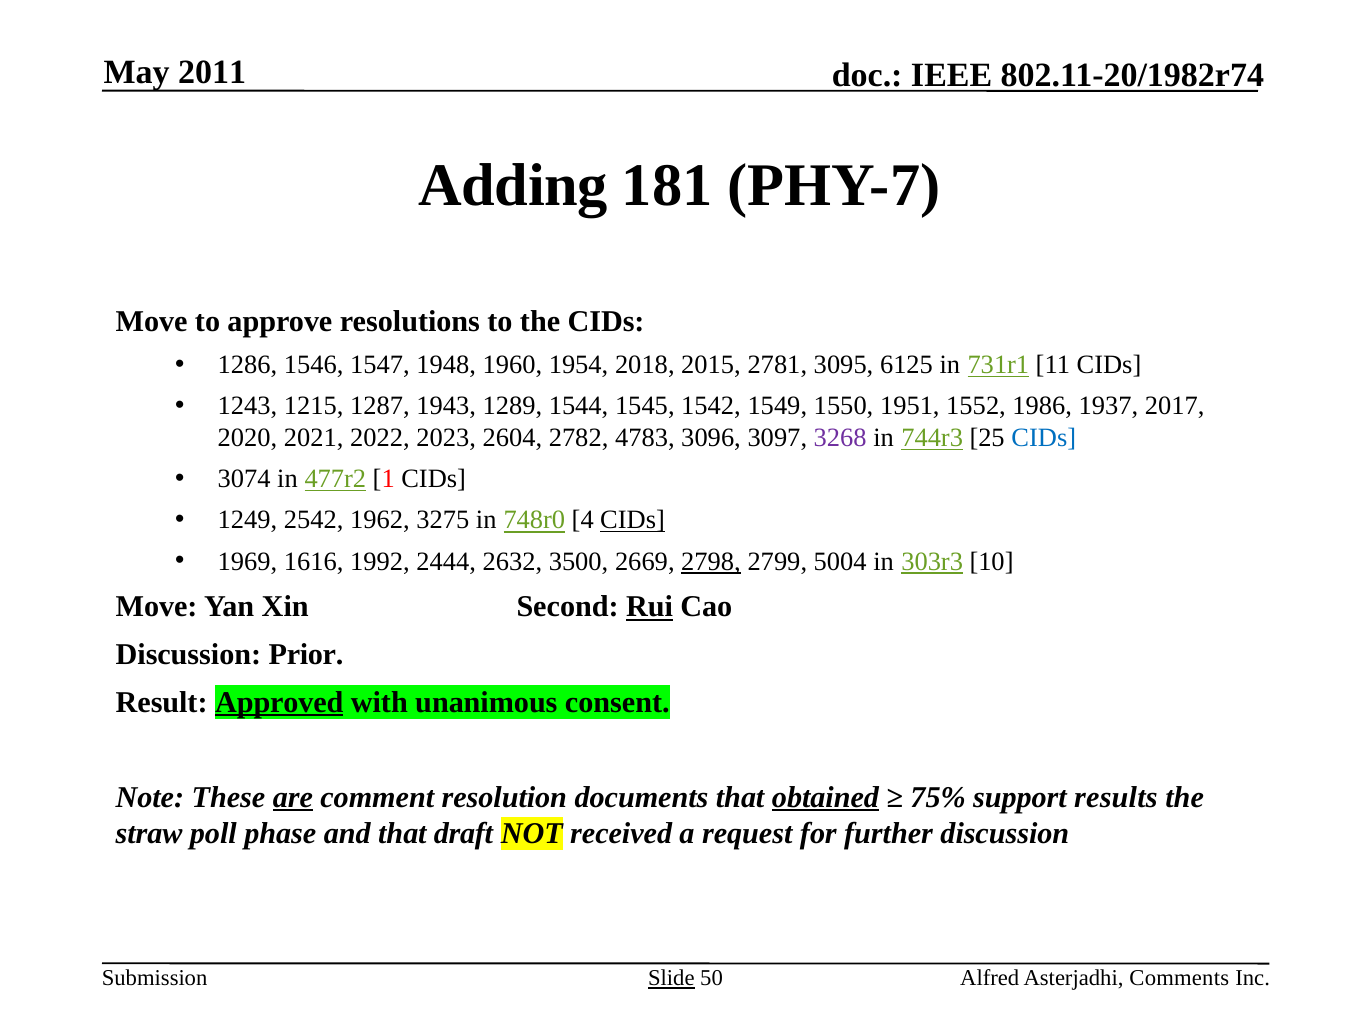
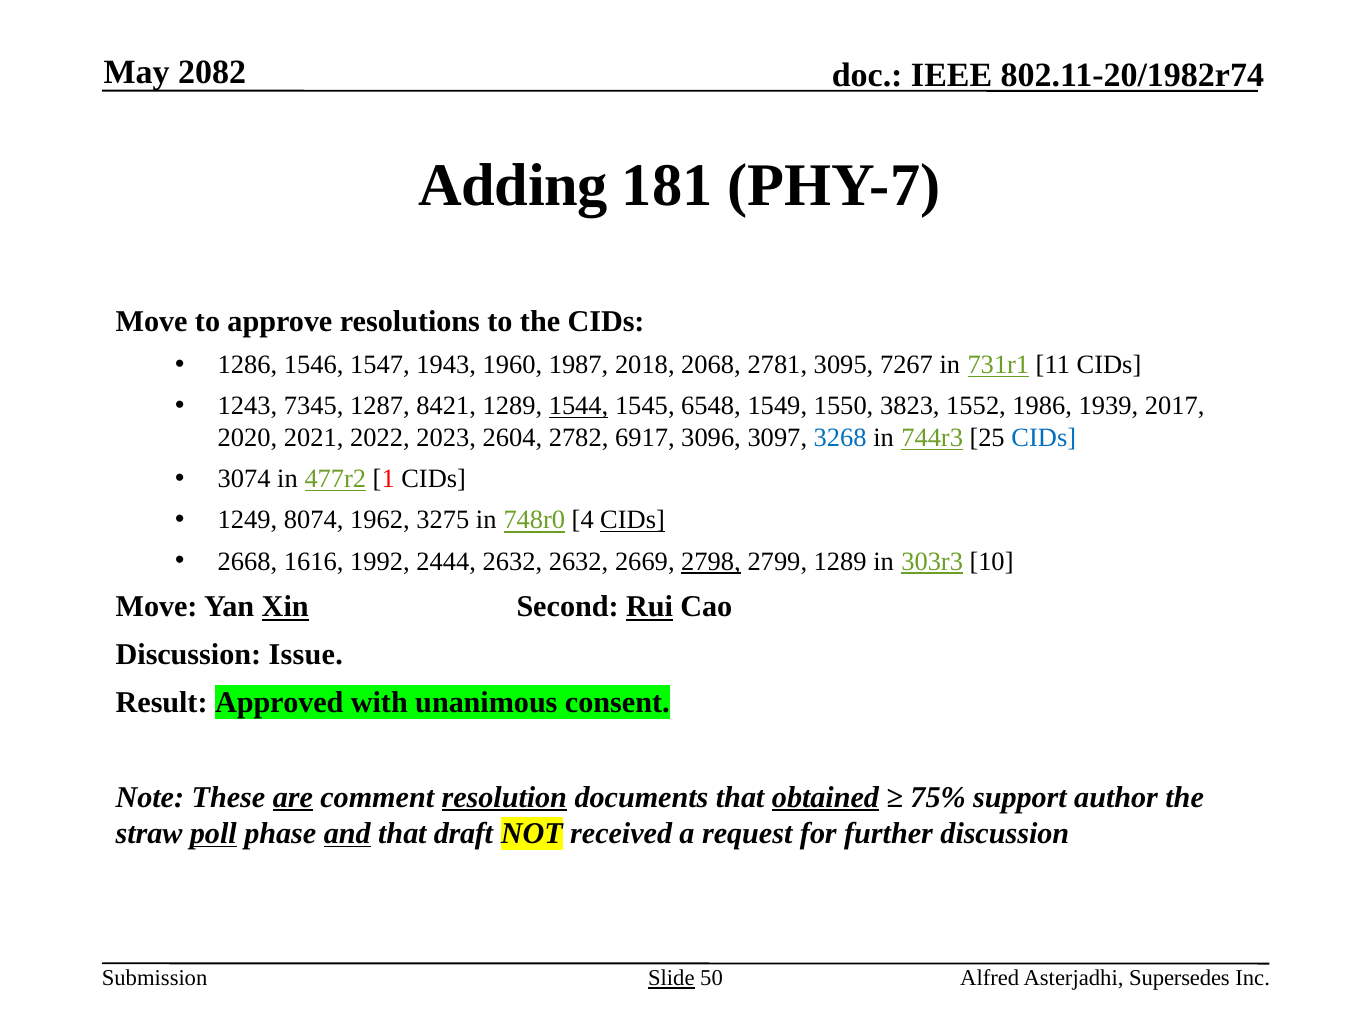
2011: 2011 -> 2082
1948: 1948 -> 1943
1954: 1954 -> 1987
2015: 2015 -> 2068
6125: 6125 -> 7267
1215: 1215 -> 7345
1943: 1943 -> 8421
1544 underline: none -> present
1542: 1542 -> 6548
1951: 1951 -> 3823
1937: 1937 -> 1939
4783: 4783 -> 6917
3268 colour: purple -> blue
2542: 2542 -> 8074
1969: 1969 -> 2668
2632 3500: 3500 -> 2632
2799 5004: 5004 -> 1289
Xin underline: none -> present
Prior: Prior -> Issue
Approved underline: present -> none
resolution underline: none -> present
results: results -> author
poll underline: none -> present
and underline: none -> present
Comments: Comments -> Supersedes
